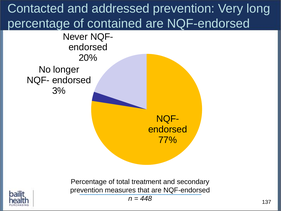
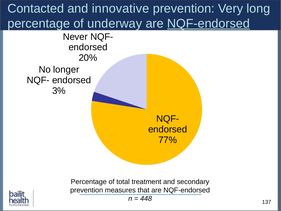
addressed: addressed -> innovative
contained: contained -> underway
NQF-endorsed at (208, 24) underline: none -> present
